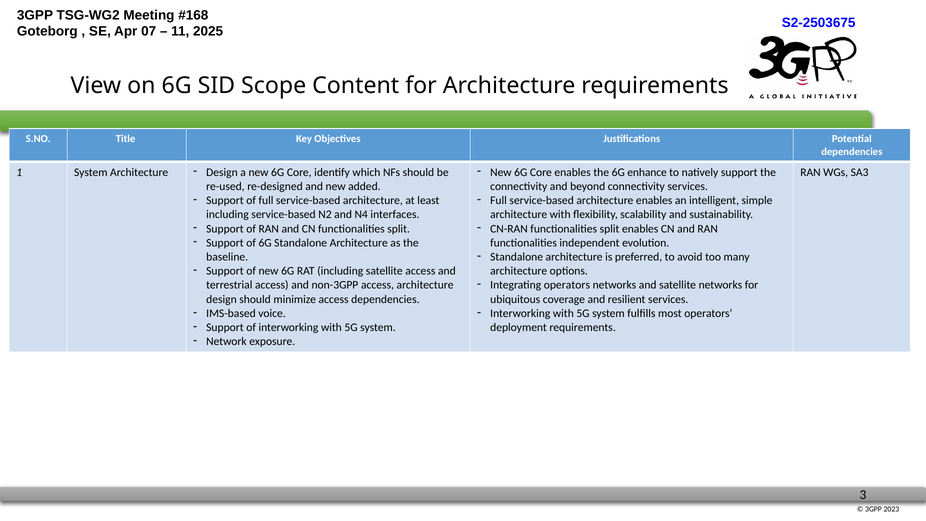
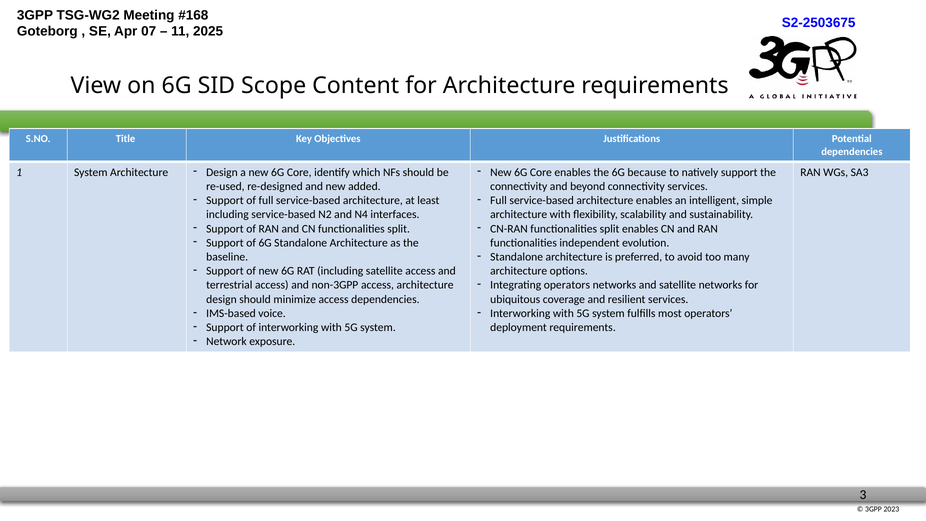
enhance: enhance -> because
